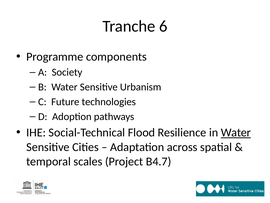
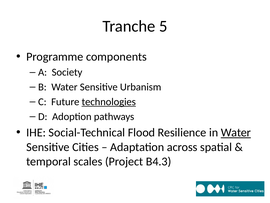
6: 6 -> 5
technologies underline: none -> present
B4.7: B4.7 -> B4.3
